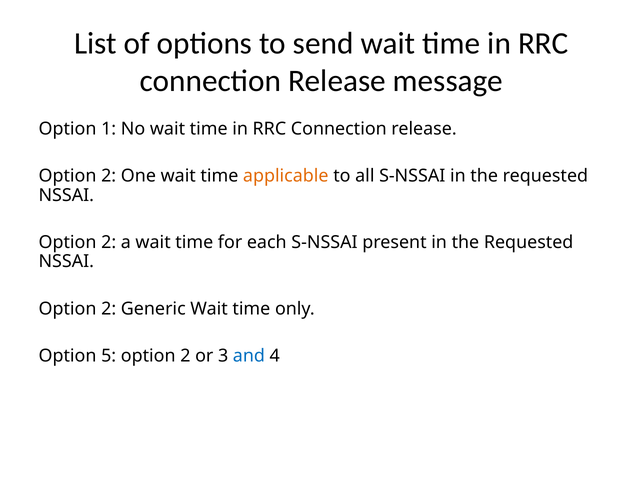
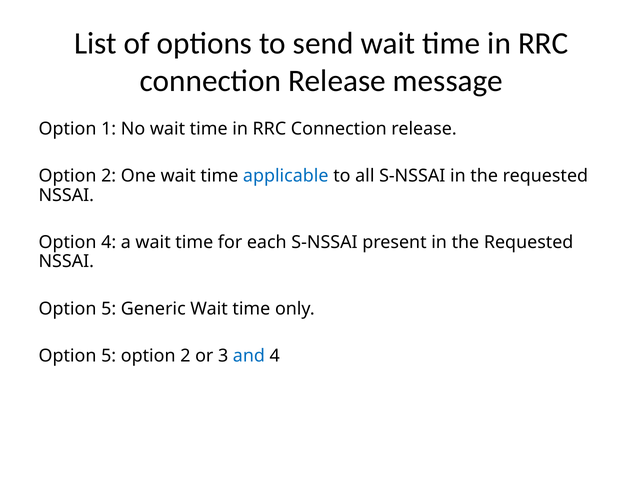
applicable colour: orange -> blue
2 at (109, 242): 2 -> 4
2 at (109, 309): 2 -> 5
